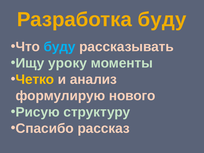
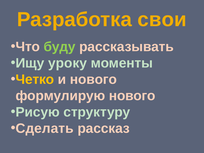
Разработка буду: буду -> свои
буду at (60, 47) colour: light blue -> light green
и анализ: анализ -> нового
Спасибо: Спасибо -> Сделать
